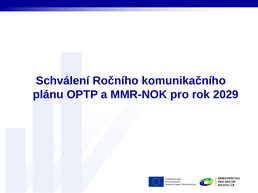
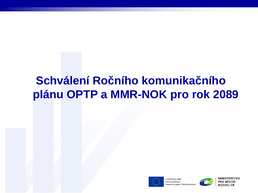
2029: 2029 -> 2089
